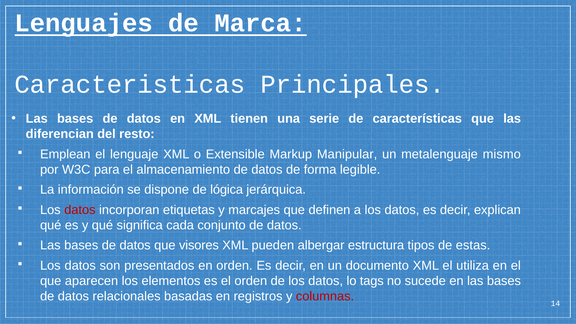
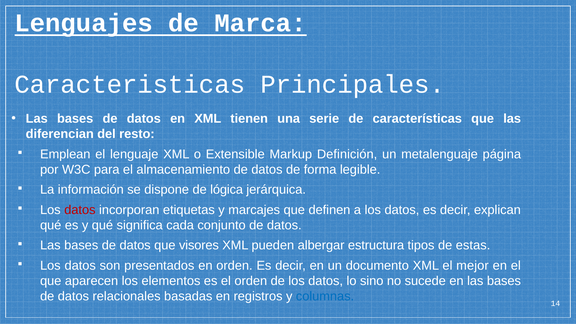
Manipular: Manipular -> Definición
mismo: mismo -> página
utiliza: utiliza -> mejor
tags: tags -> sino
columnas colour: red -> blue
